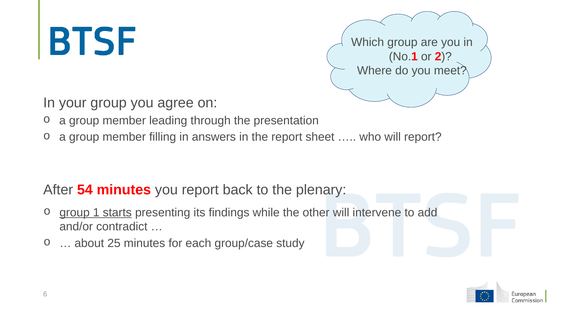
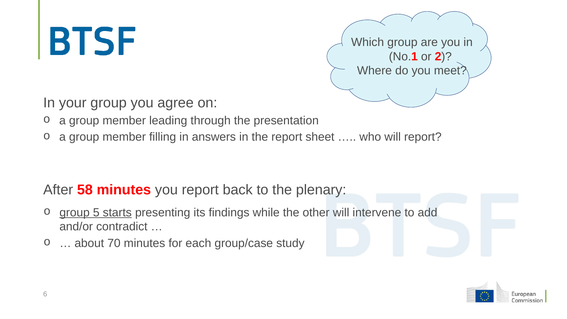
54: 54 -> 58
1: 1 -> 5
25: 25 -> 70
